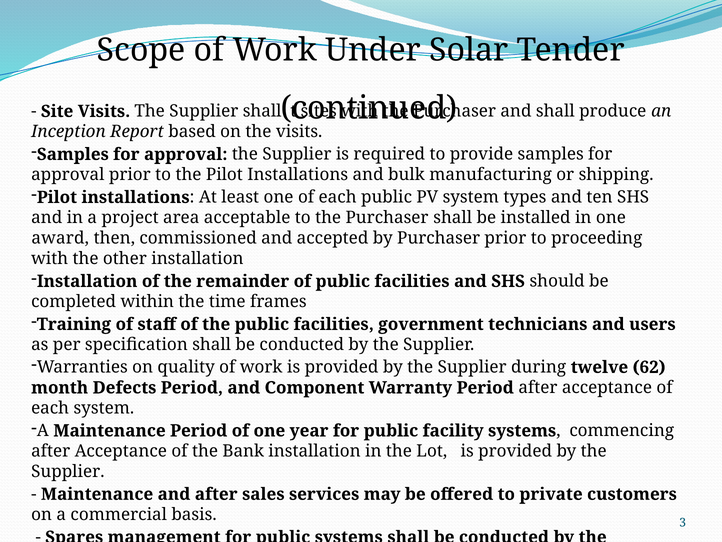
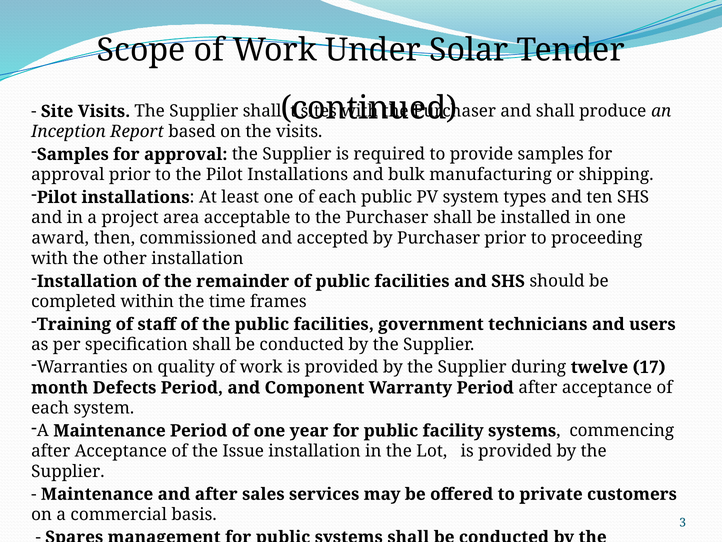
62: 62 -> 17
Bank: Bank -> Issue
